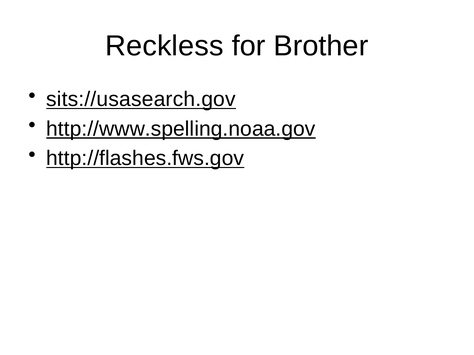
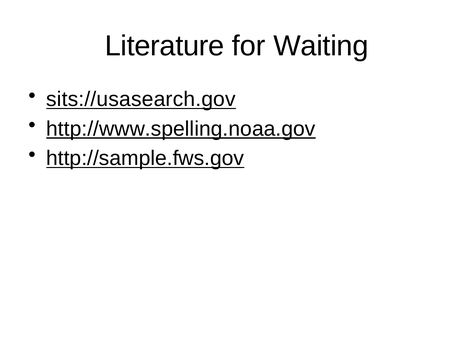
Reckless: Reckless -> Literature
Brother: Brother -> Waiting
http://flashes.fws.gov: http://flashes.fws.gov -> http://sample.fws.gov
